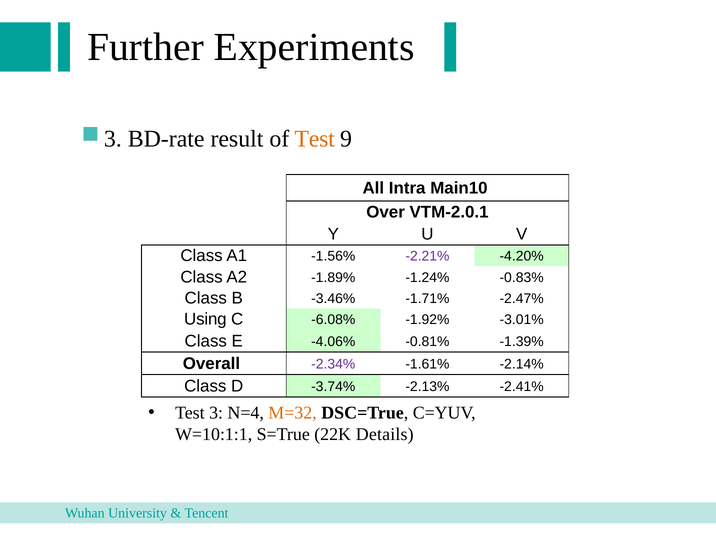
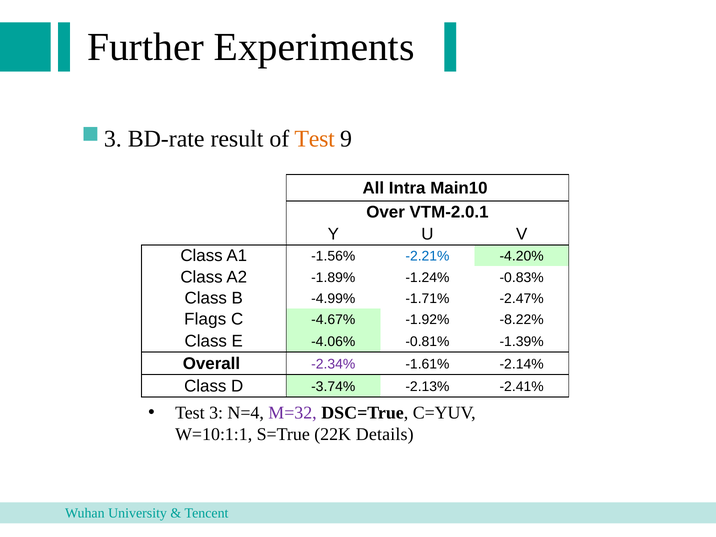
-2.21% colour: purple -> blue
-3.46%: -3.46% -> -4.99%
Using: Using -> Flags
-6.08%: -6.08% -> -4.67%
-3.01%: -3.01% -> -8.22%
M=32 colour: orange -> purple
